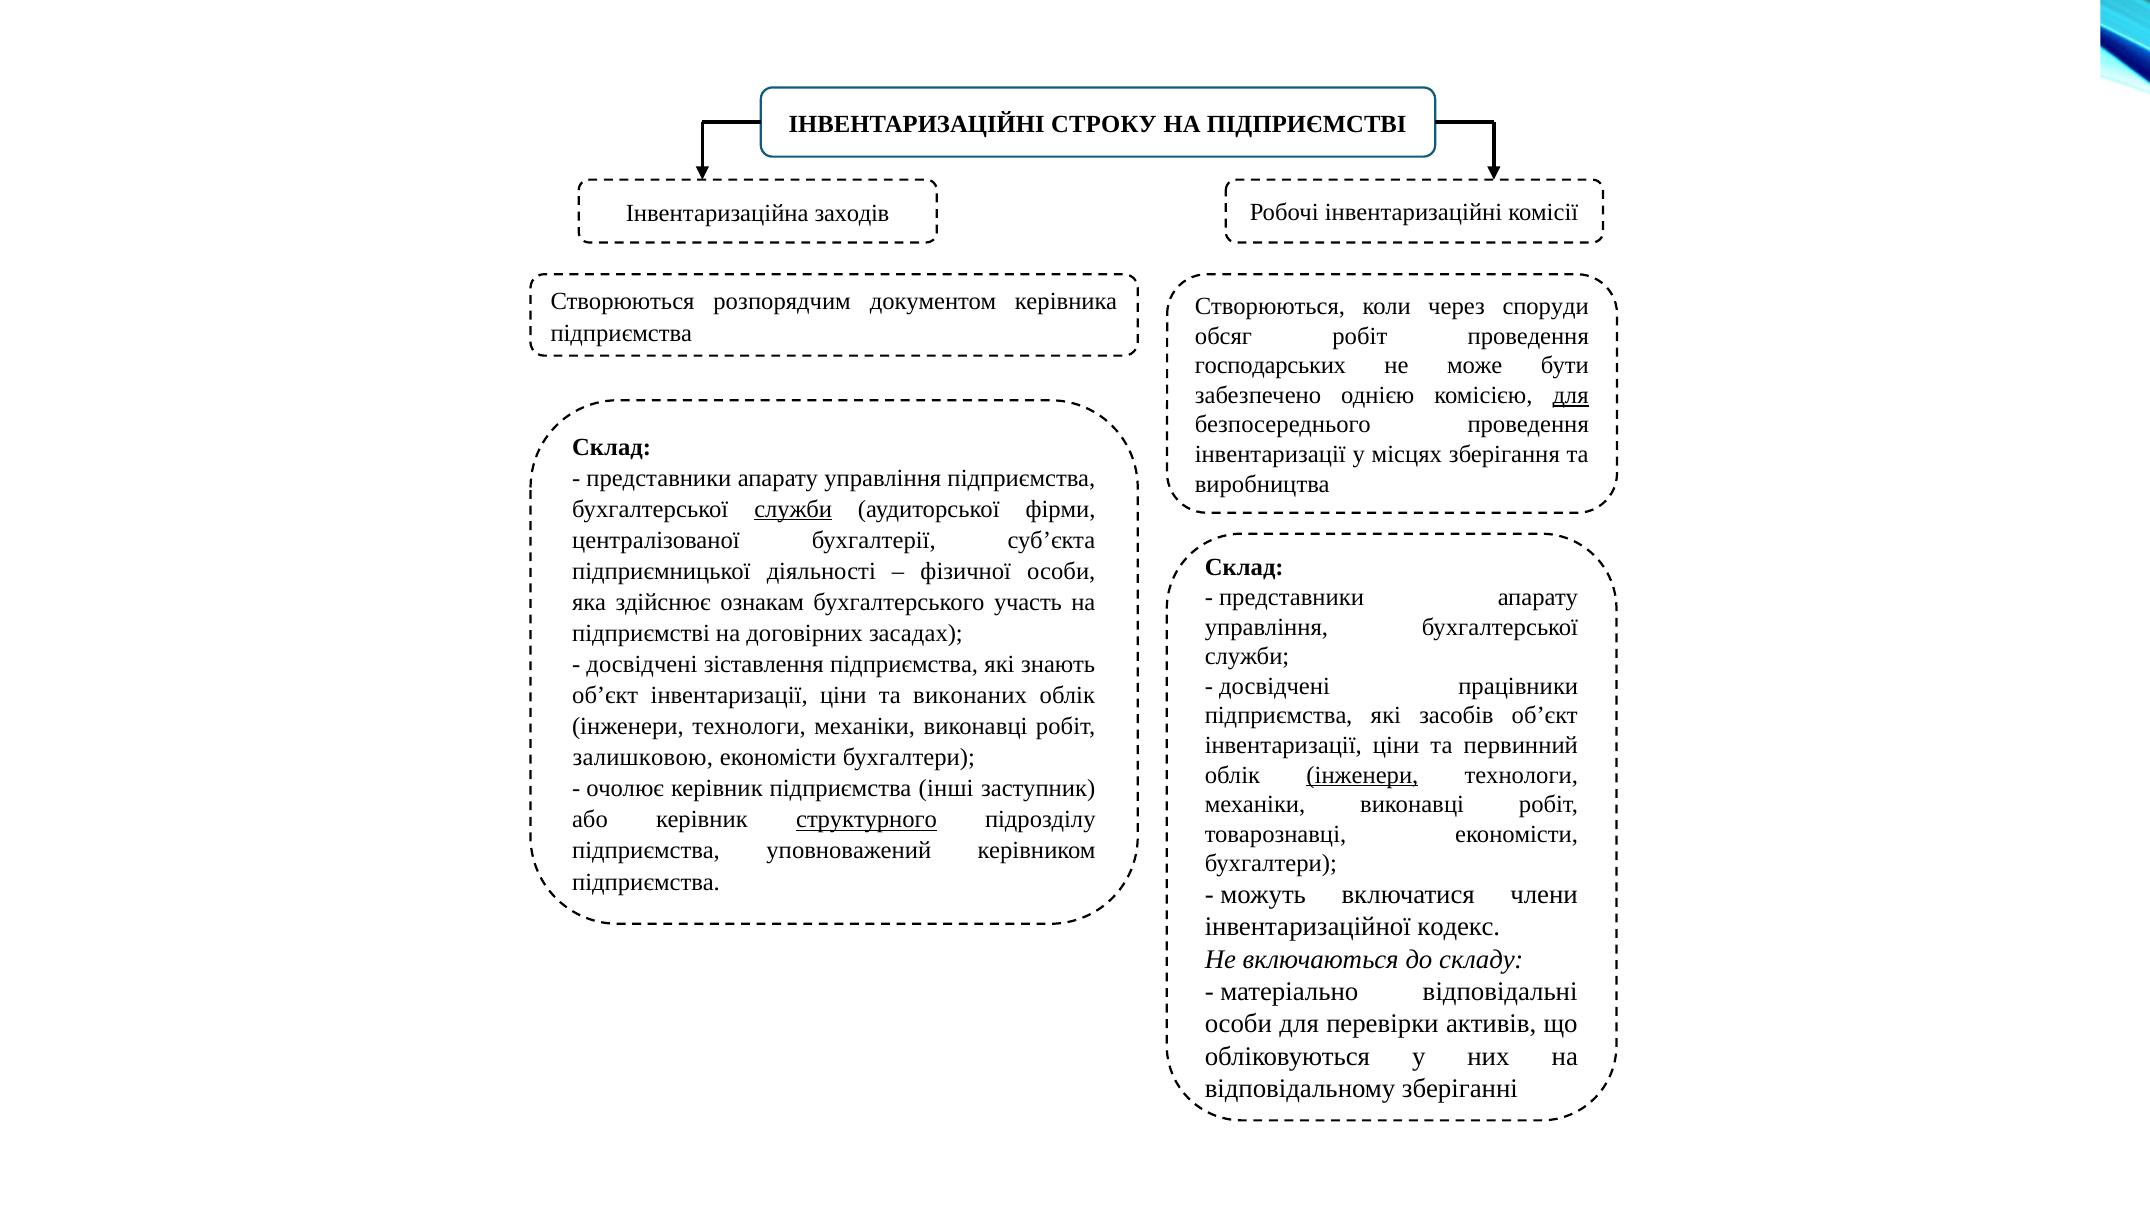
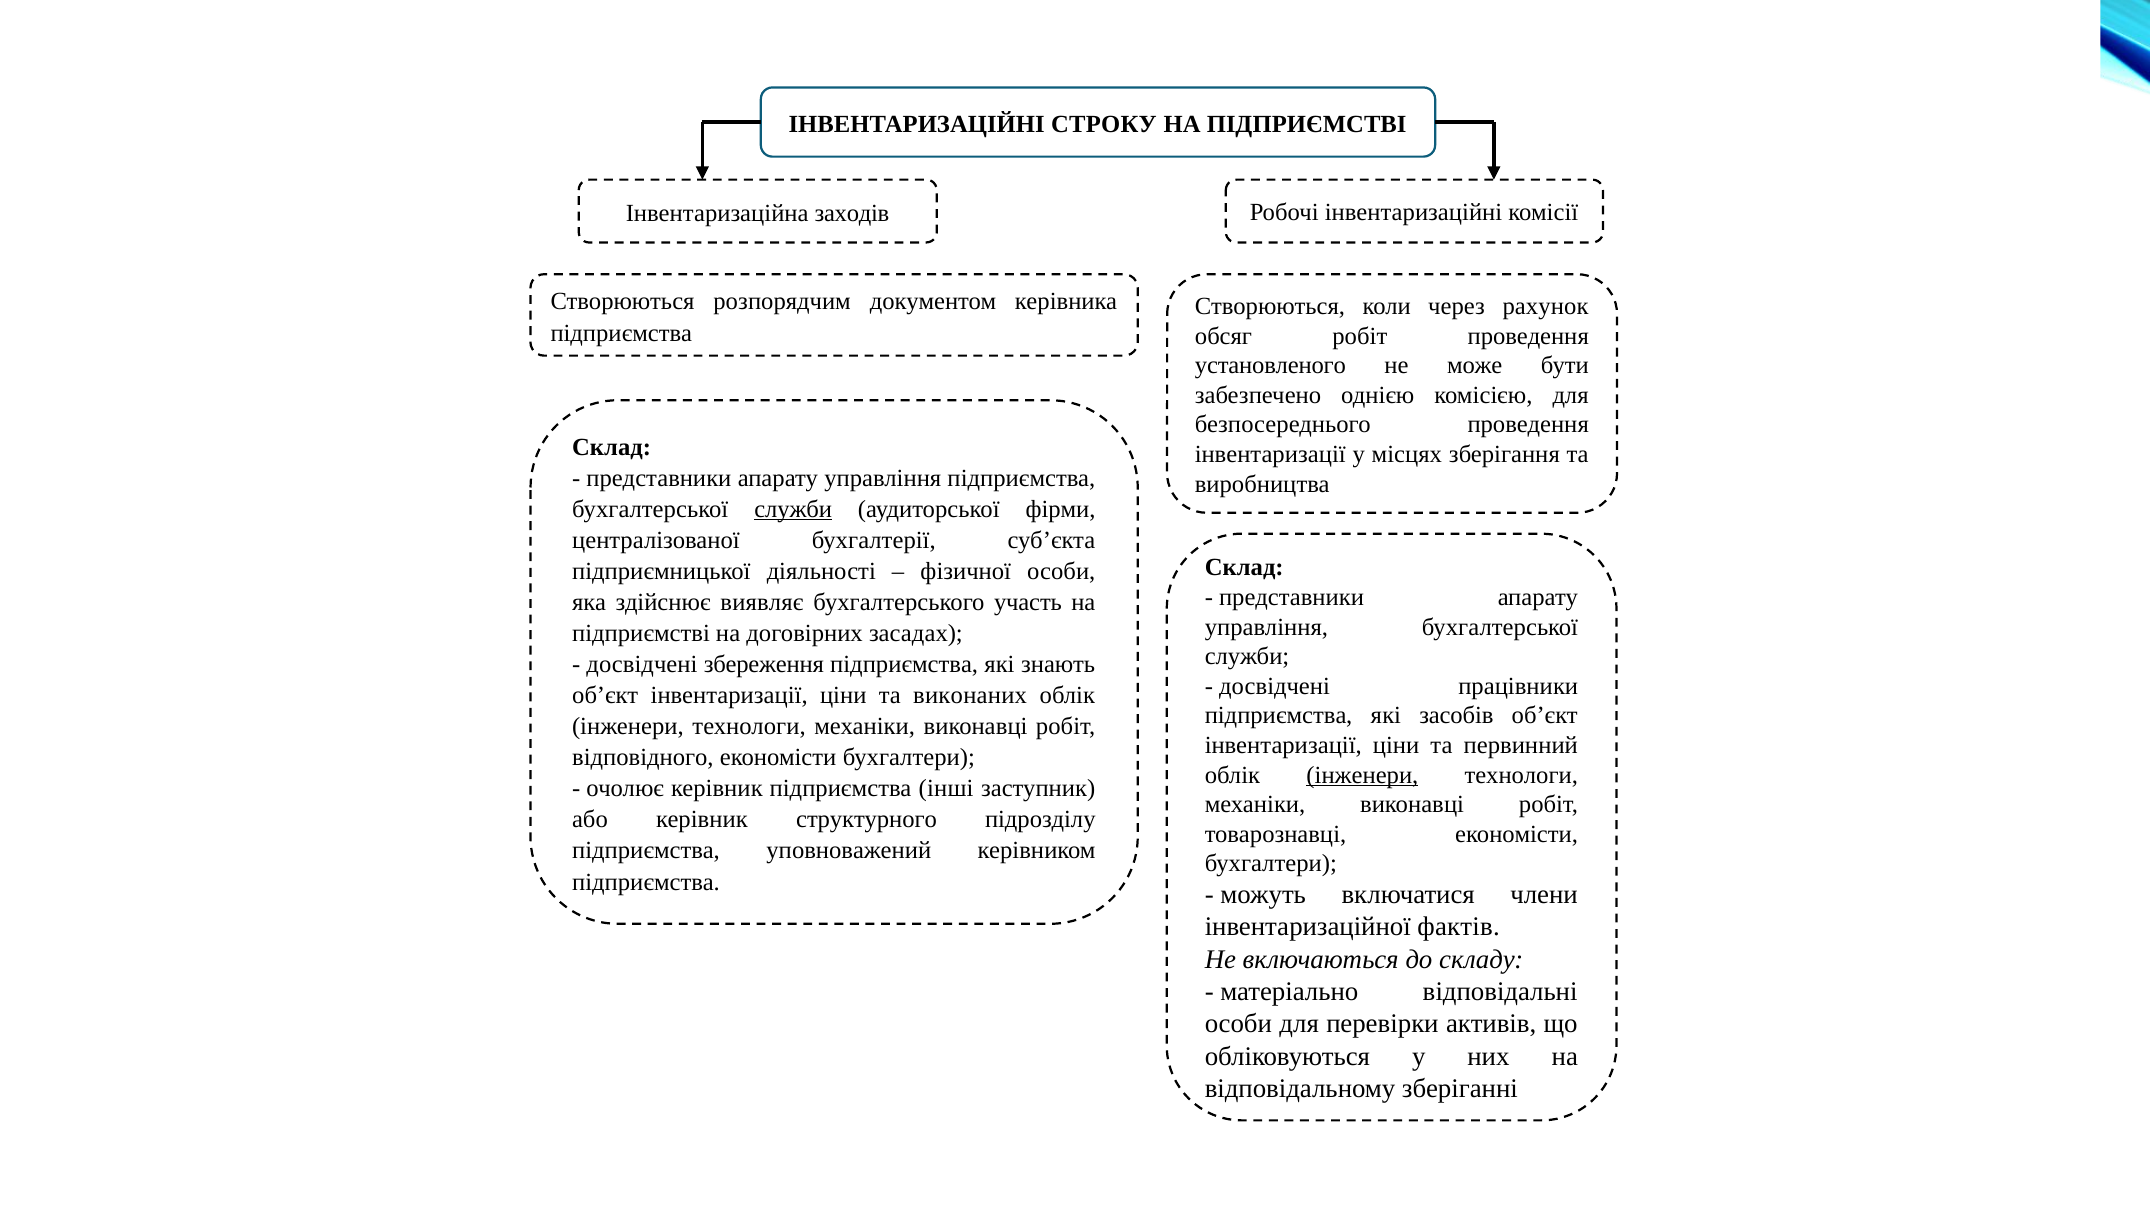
споруди: споруди -> рахунок
господарських: господарських -> установленого
для at (1571, 395) underline: present -> none
ознакам: ознакам -> виявляє
зіставлення: зіставлення -> збереження
залишковою: залишковою -> відповідного
структурного underline: present -> none
кодекс: кодекс -> фактів
